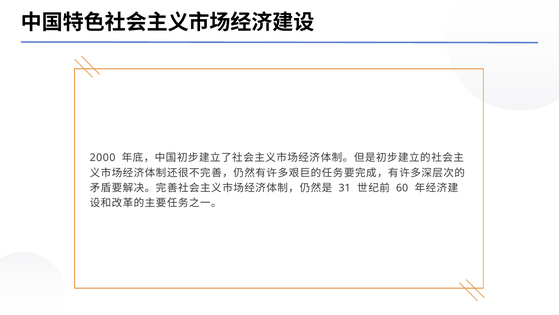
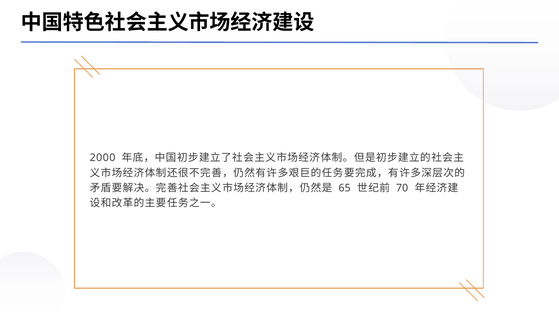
31: 31 -> 65
60: 60 -> 70
